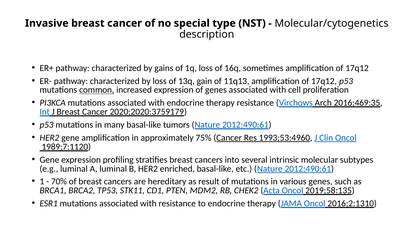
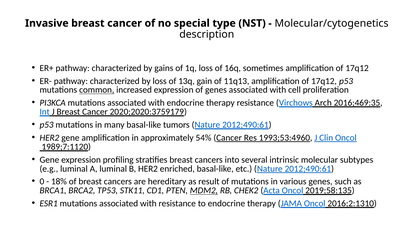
75%: 75% -> 54%
1: 1 -> 0
70%: 70% -> 18%
MDM2 underline: none -> present
